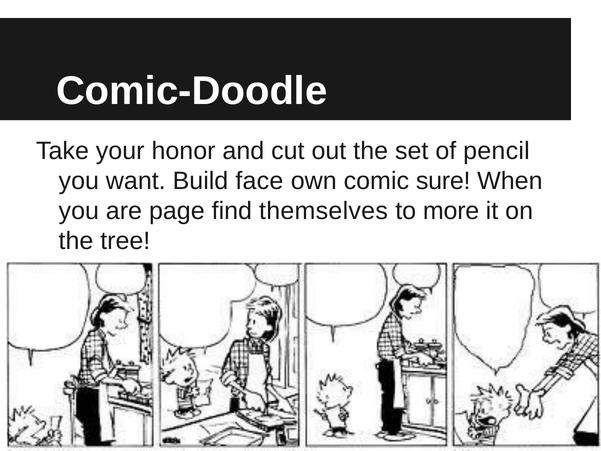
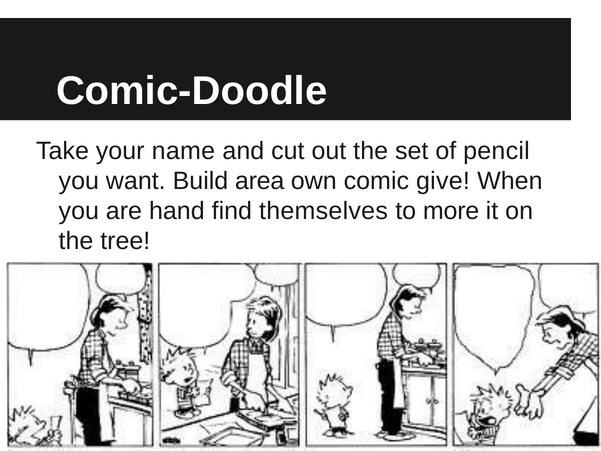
honor: honor -> name
face: face -> area
sure: sure -> give
page: page -> hand
